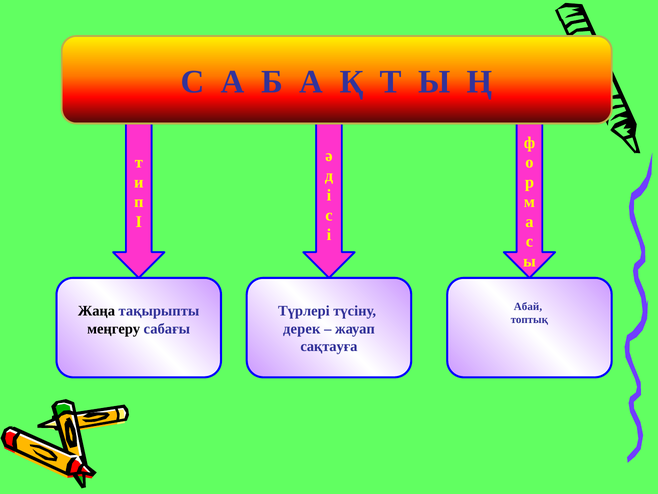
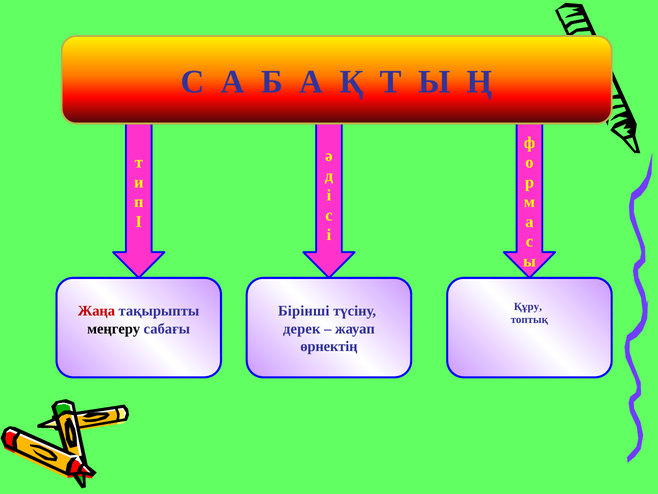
Абай: Абай -> Құру
Жаңа colour: black -> red
Түрлері: Түрлері -> Бірінші
сақтауға: сақтауға -> өрнектің
